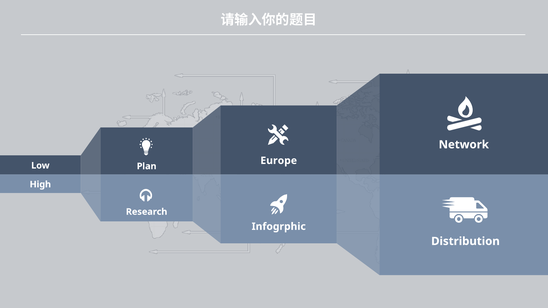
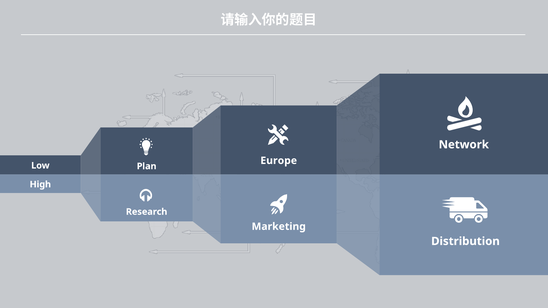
Infogrphic: Infogrphic -> Marketing
